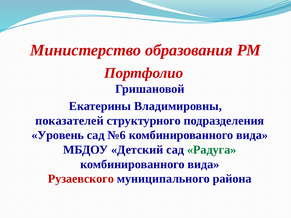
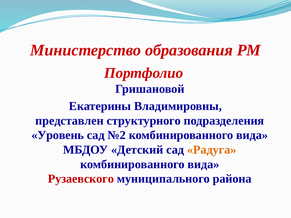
показателей: показателей -> представлен
№6: №6 -> №2
Радуга colour: green -> orange
